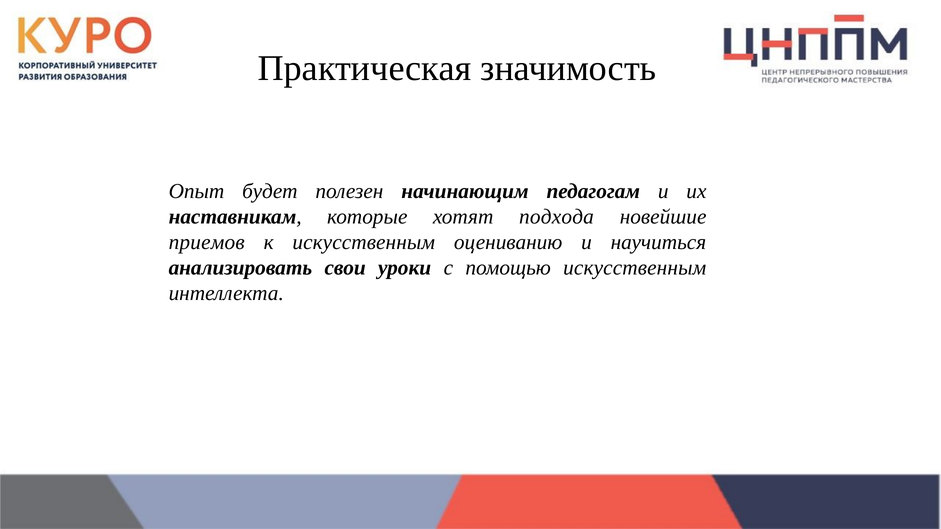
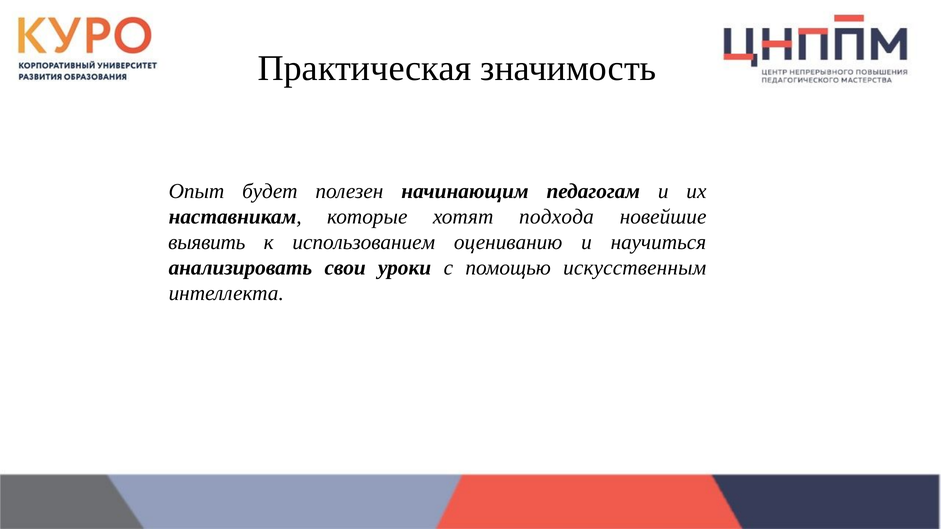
приемов: приемов -> выявить
к искусственным: искусственным -> использованием
